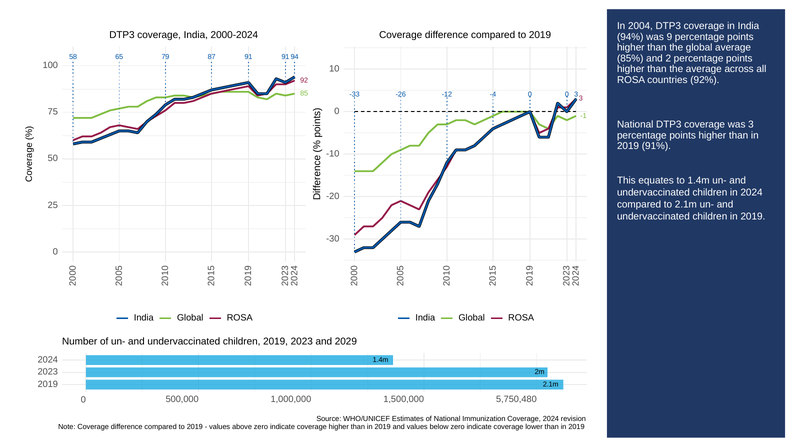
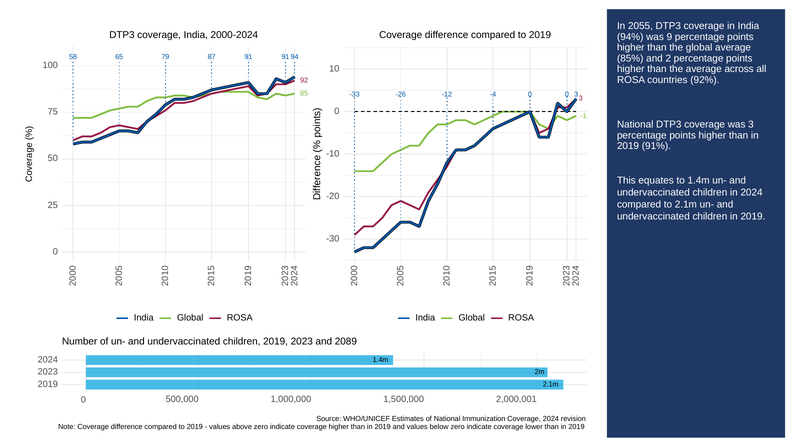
2004: 2004 -> 2055
2029: 2029 -> 2089
5,750,480: 5,750,480 -> 2,000,001
